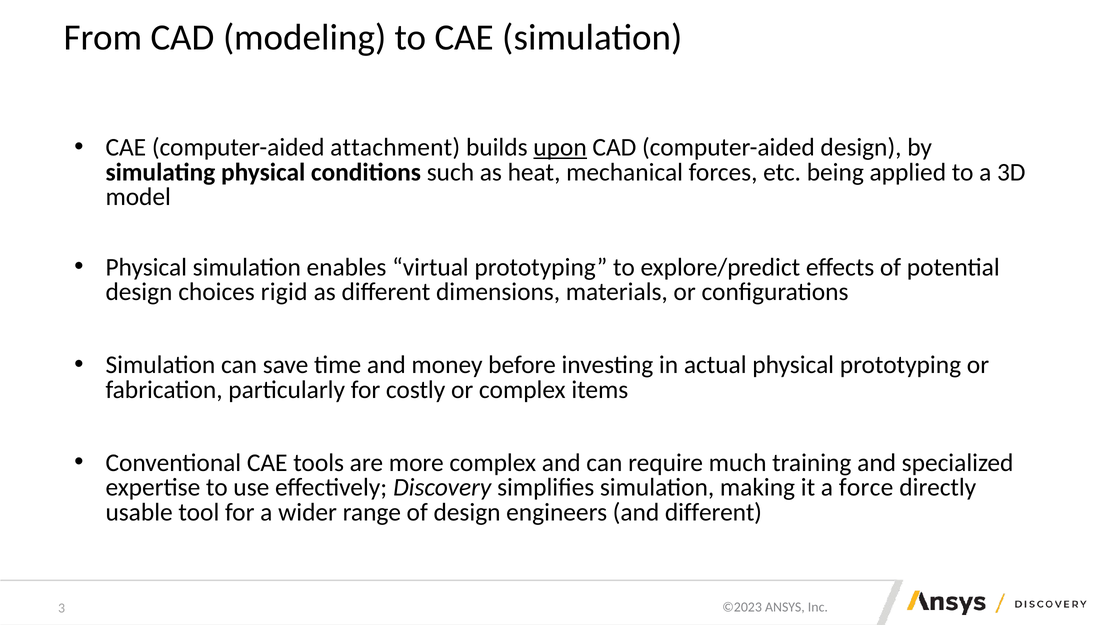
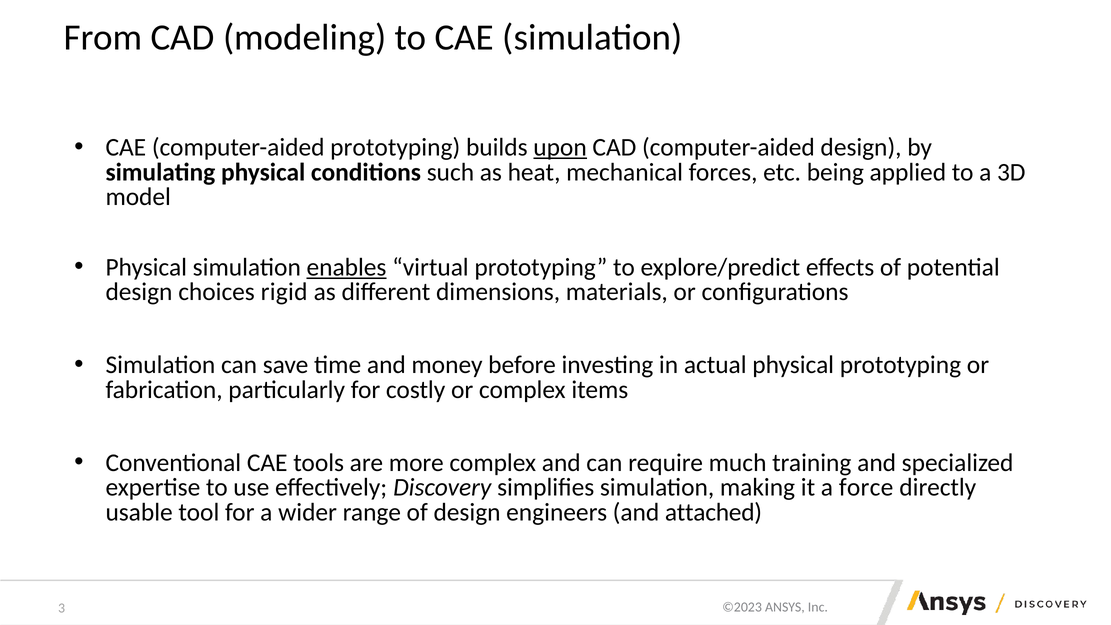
computer-aided attachment: attachment -> prototyping
enables underline: none -> present
and different: different -> attached
